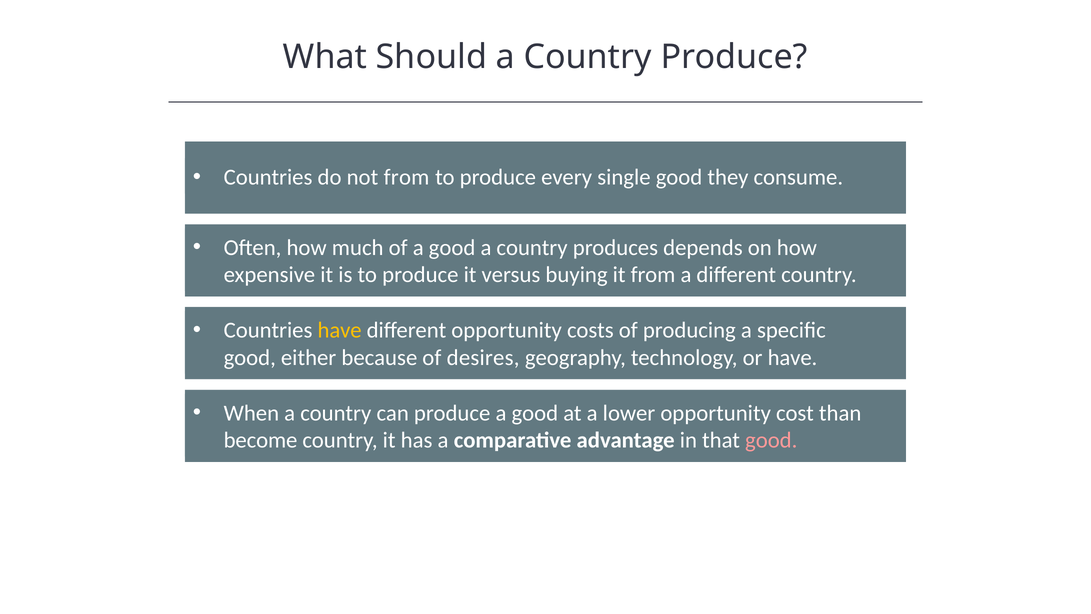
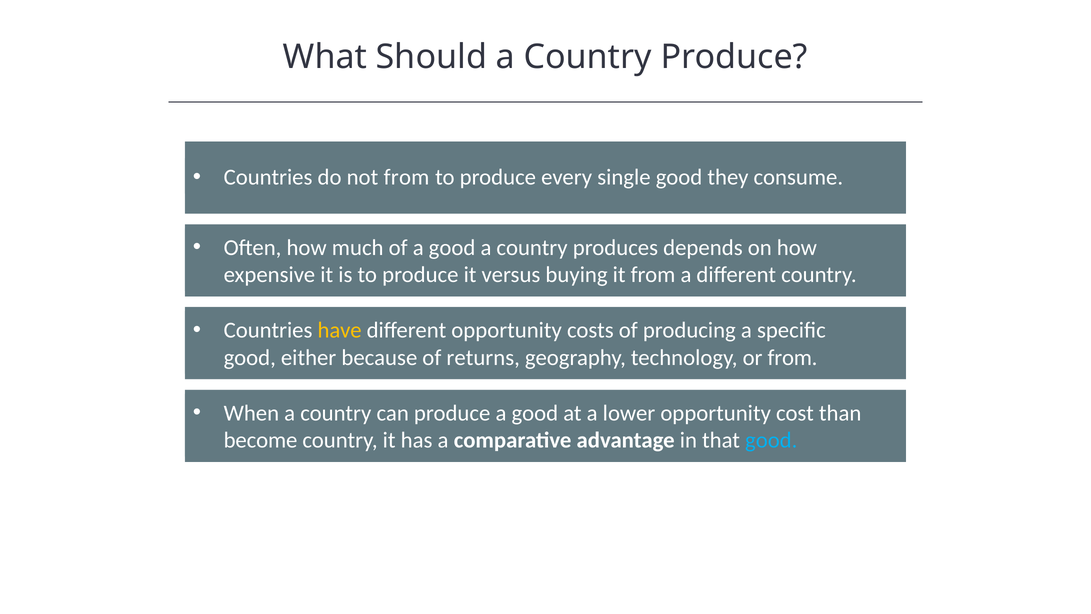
desires: desires -> returns
or have: have -> from
good at (771, 440) colour: pink -> light blue
